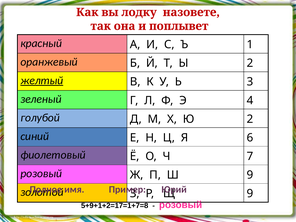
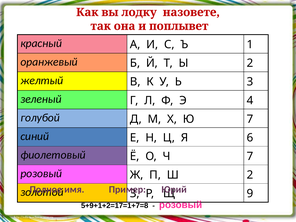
желтый underline: present -> none
Ю 2: 2 -> 7
Ш 9: 9 -> 2
